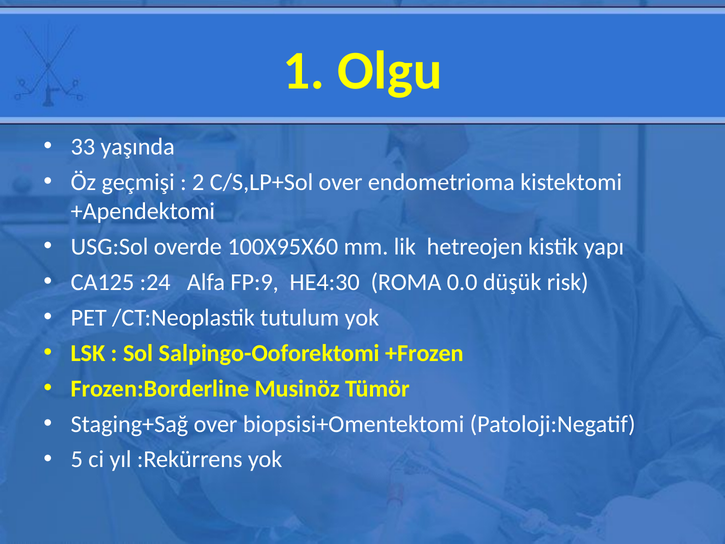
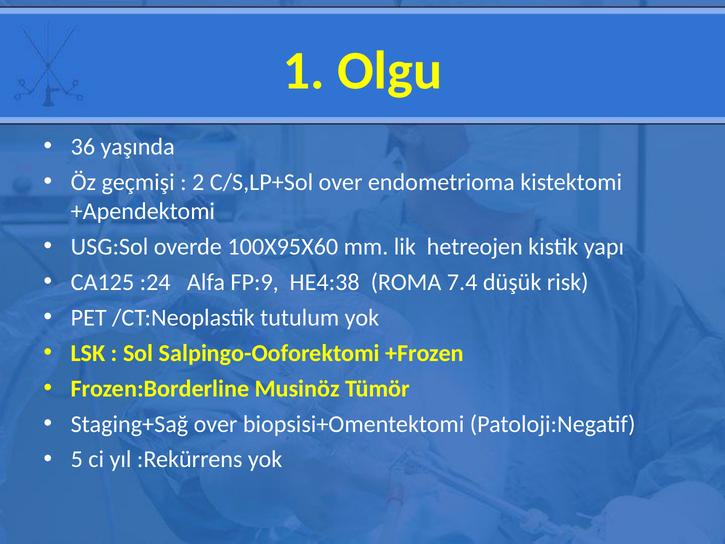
33: 33 -> 36
HE4:30: HE4:30 -> HE4:38
0.0: 0.0 -> 7.4
